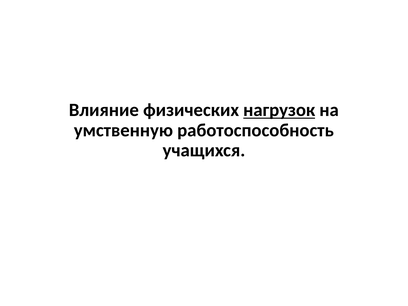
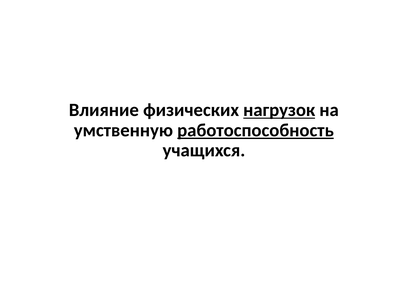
работоспособность underline: none -> present
